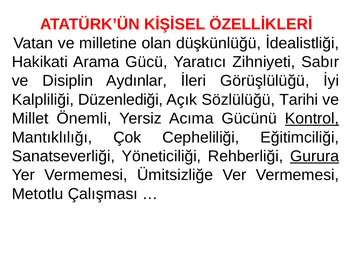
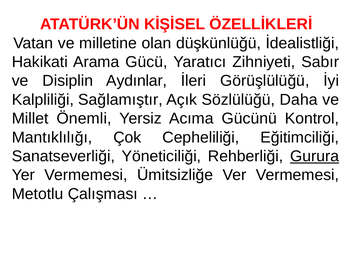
Düzenlediği: Düzenlediği -> Sağlamıştır
Tarihi: Tarihi -> Daha
Kontrol underline: present -> none
